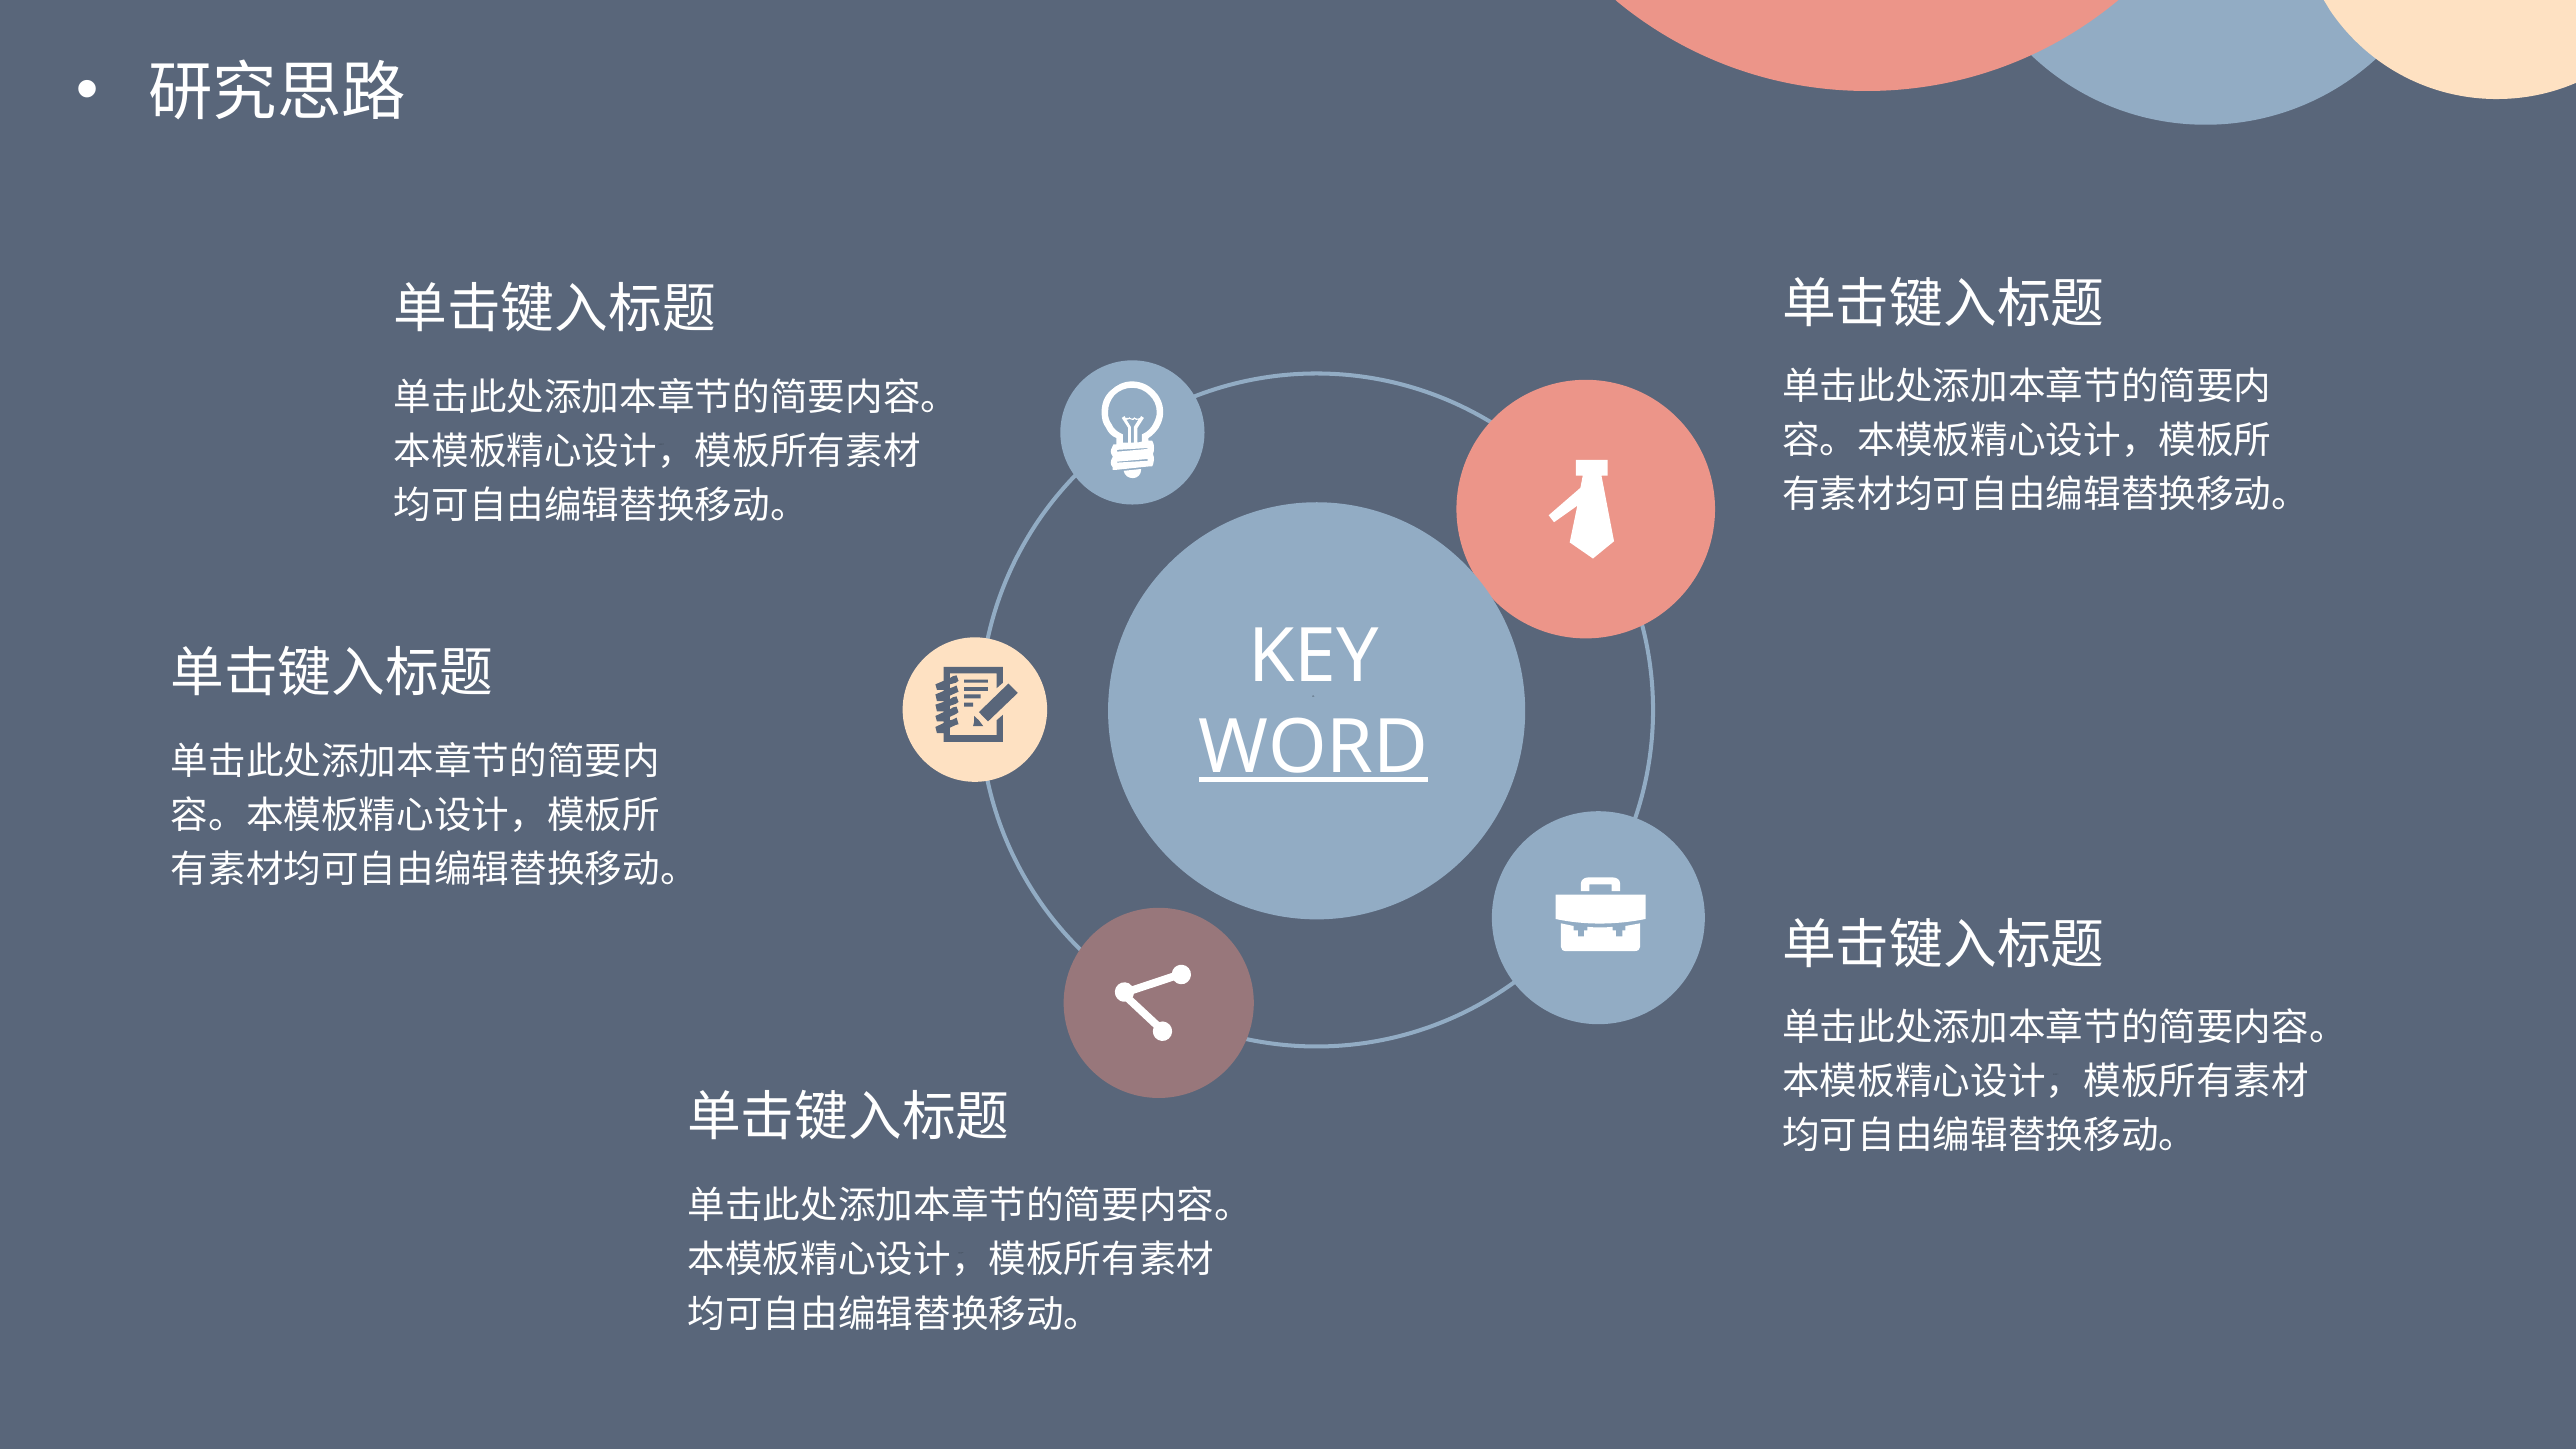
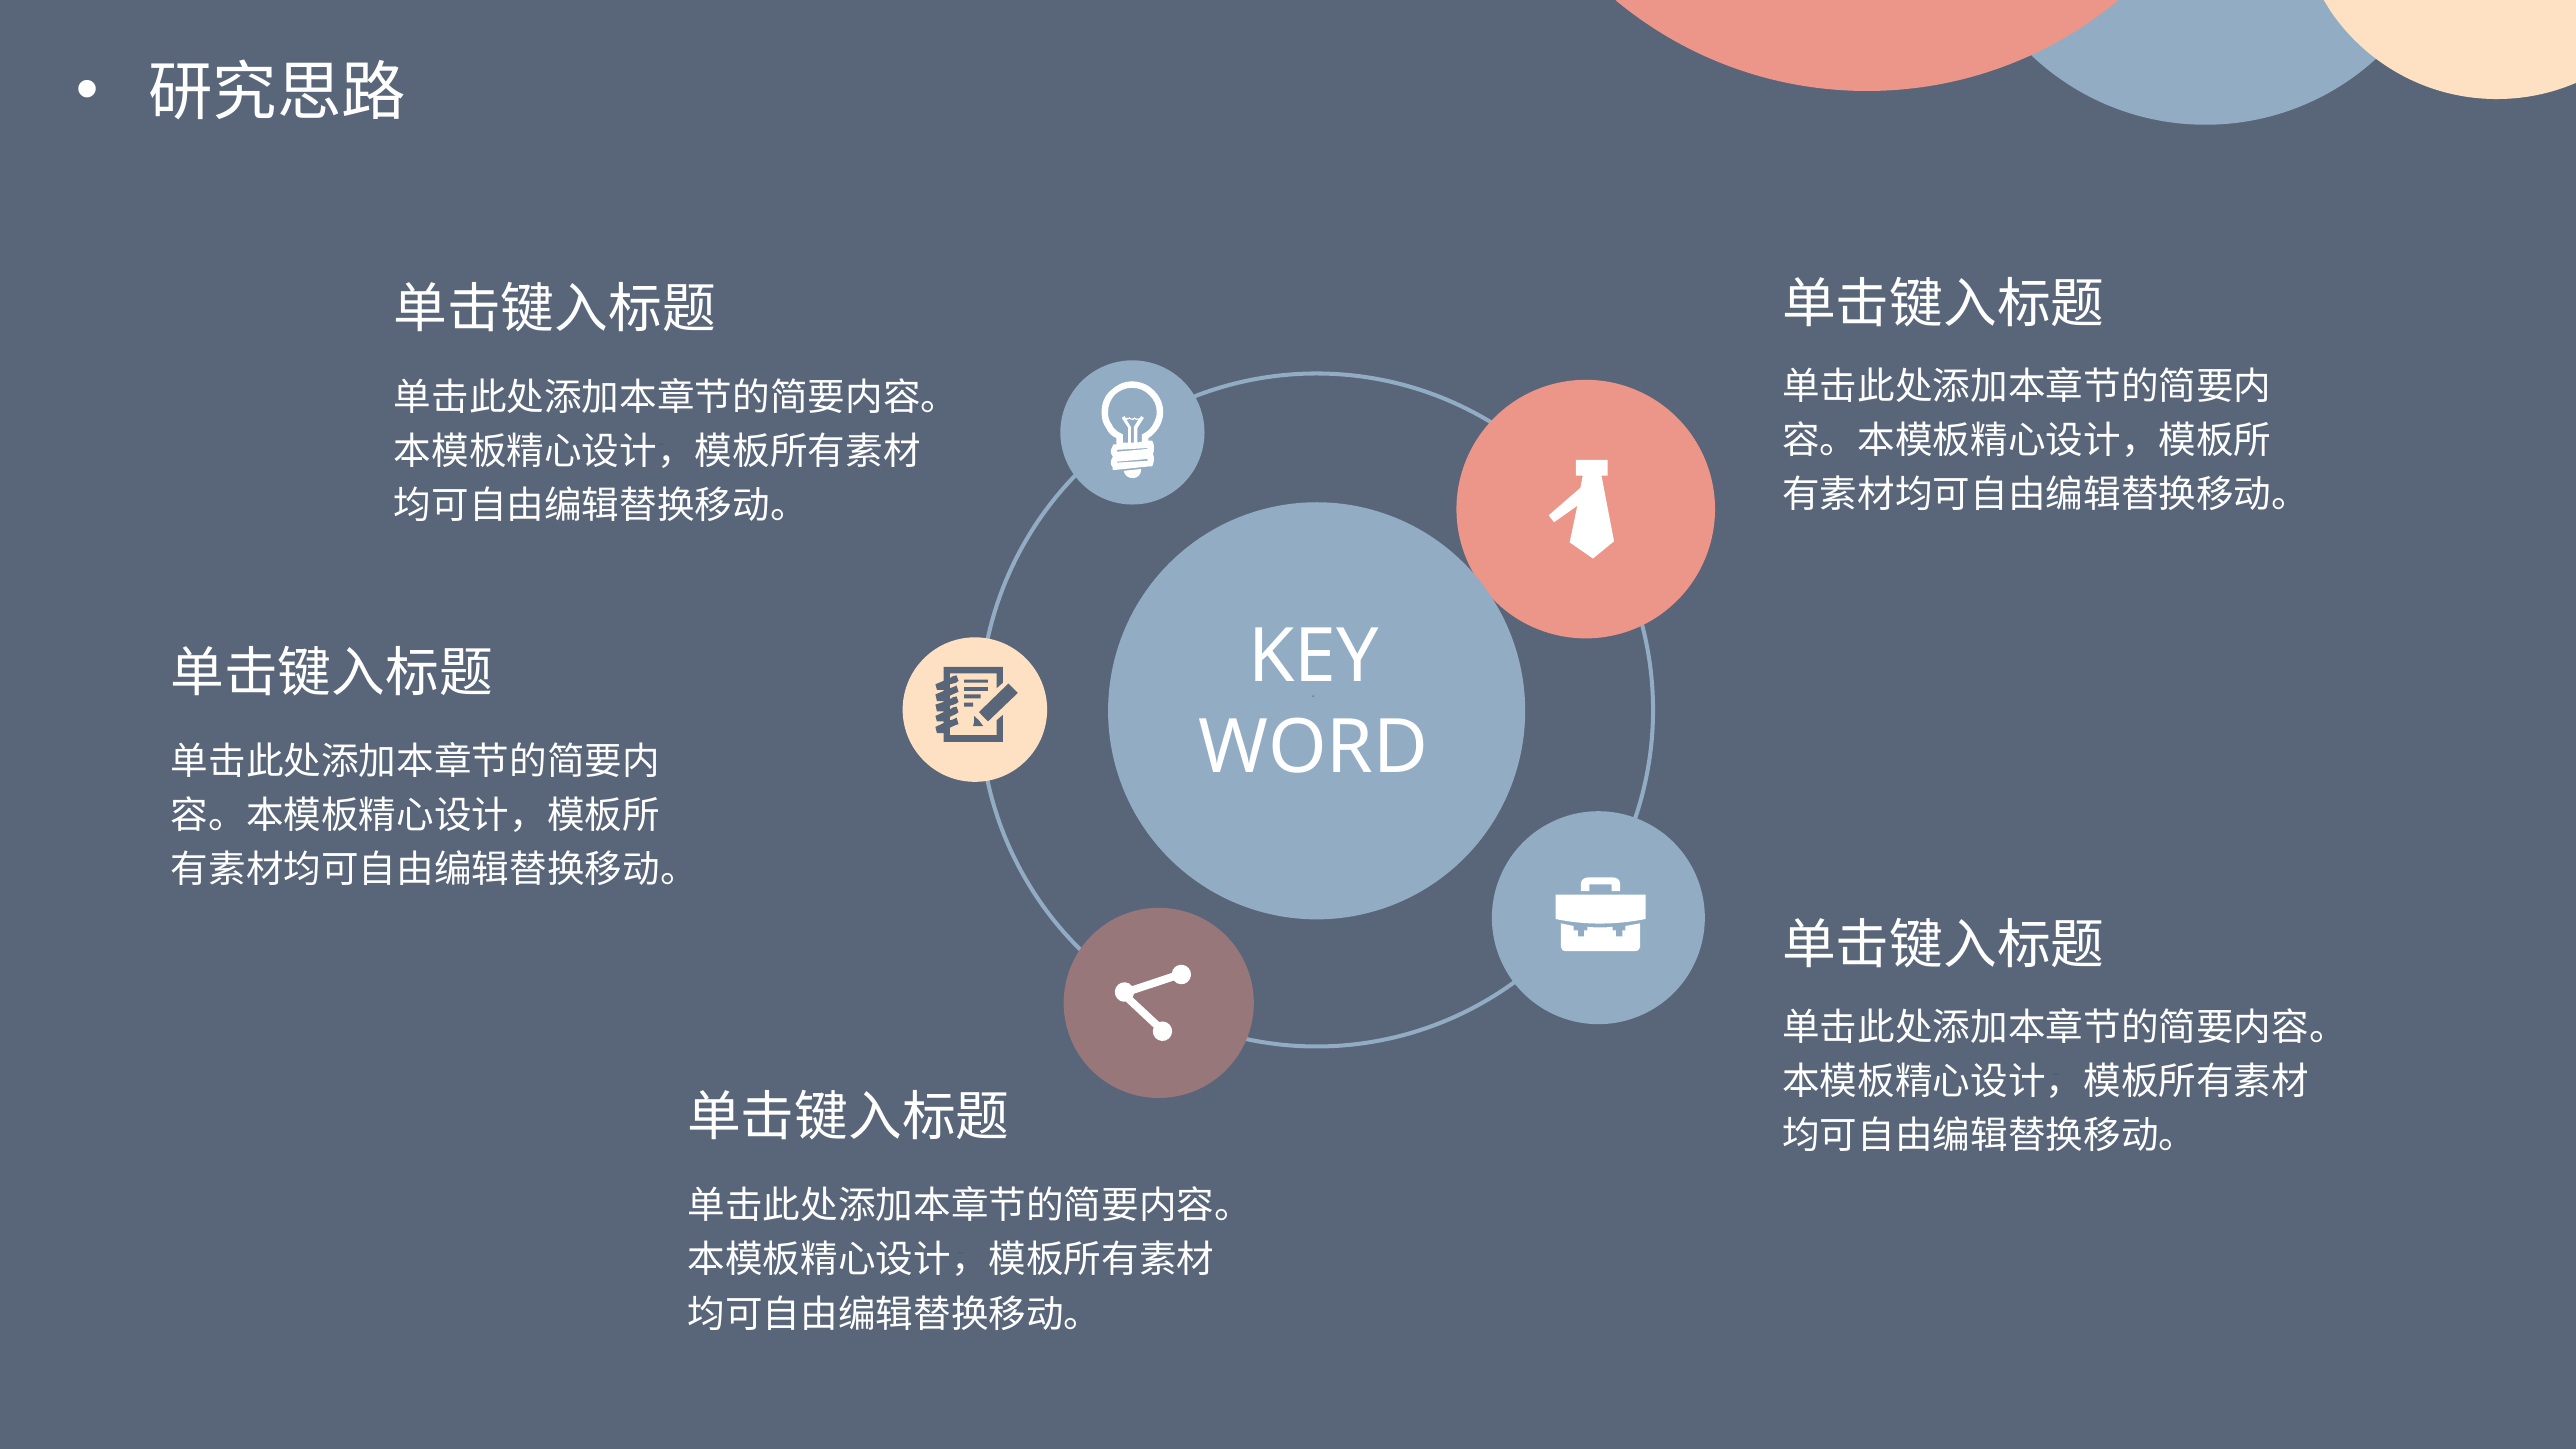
WORD at (1313, 747) underline: present -> none
